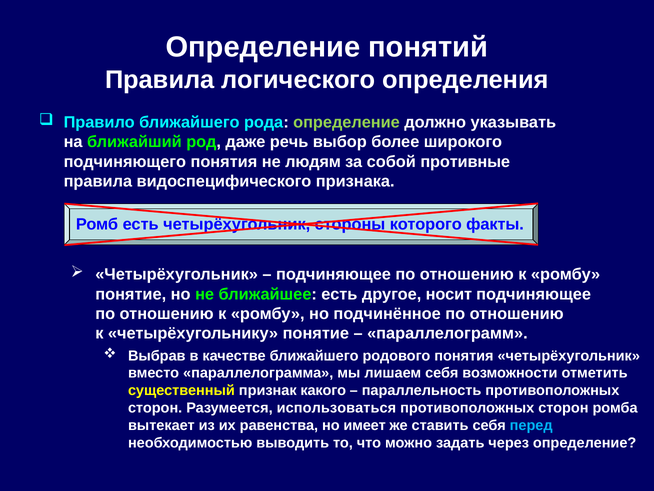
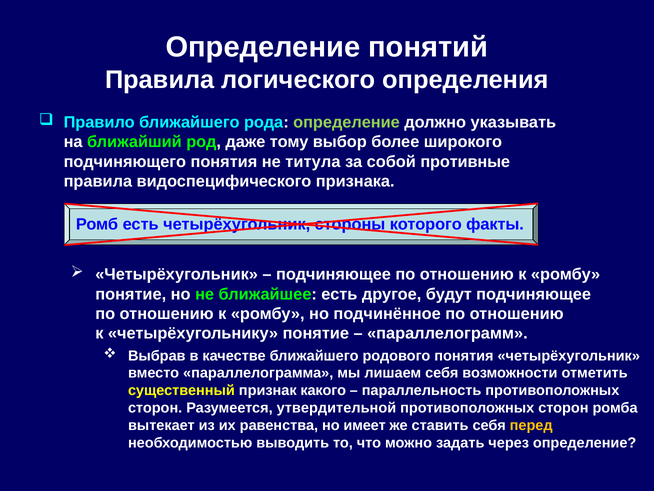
речь: речь -> тому
людям: людям -> титула
носит: носит -> будут
использоваться: использоваться -> утвердительной
перед colour: light blue -> yellow
